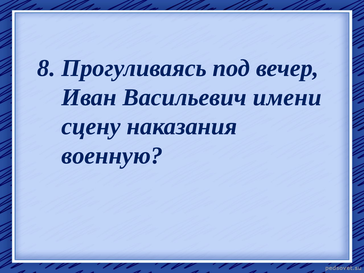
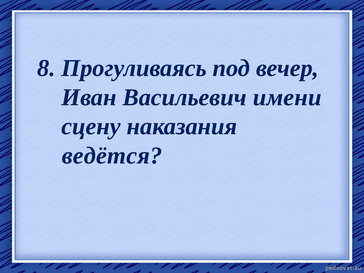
военную: военную -> ведётся
